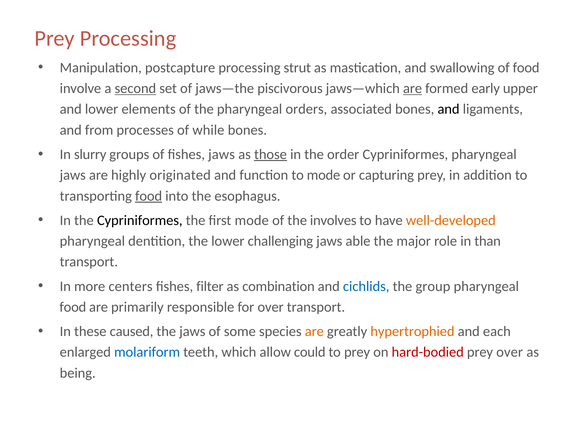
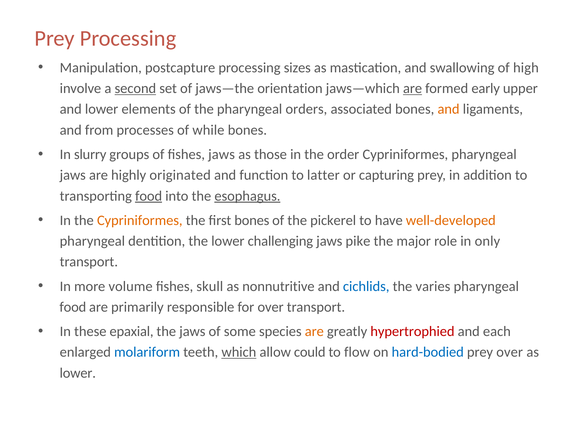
strut: strut -> sizes
of food: food -> high
piscivorous: piscivorous -> orientation
and at (449, 109) colour: black -> orange
those underline: present -> none
to mode: mode -> latter
esophagus underline: none -> present
Cypriniformes at (140, 220) colour: black -> orange
first mode: mode -> bones
involves: involves -> pickerel
able: able -> pike
than: than -> only
centers: centers -> volume
filter: filter -> skull
combination: combination -> nonnutritive
group: group -> varies
caused: caused -> epaxial
hypertrophied colour: orange -> red
which underline: none -> present
to prey: prey -> flow
hard-bodied colour: red -> blue
being at (78, 373): being -> lower
